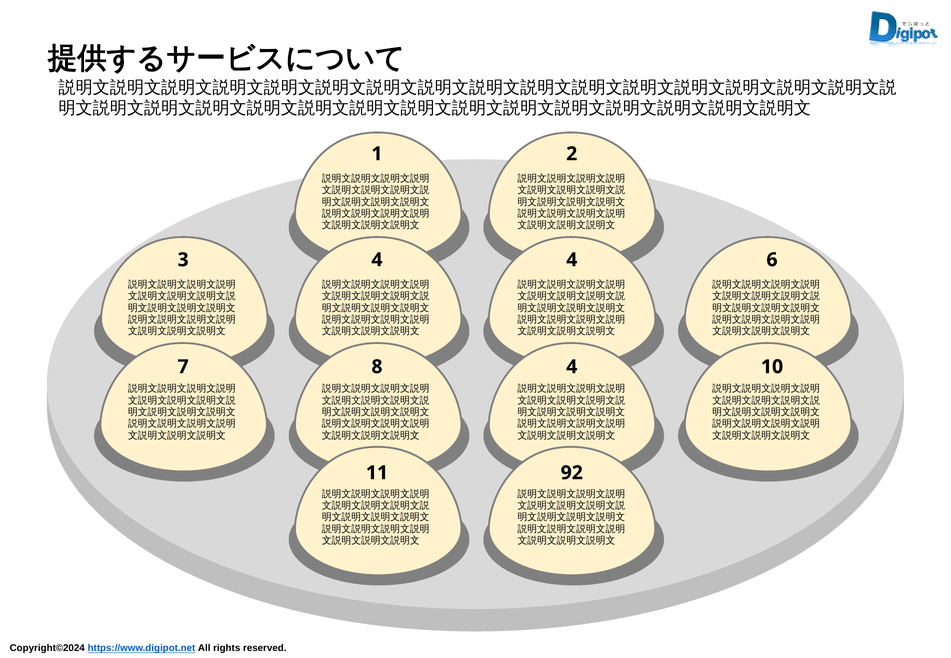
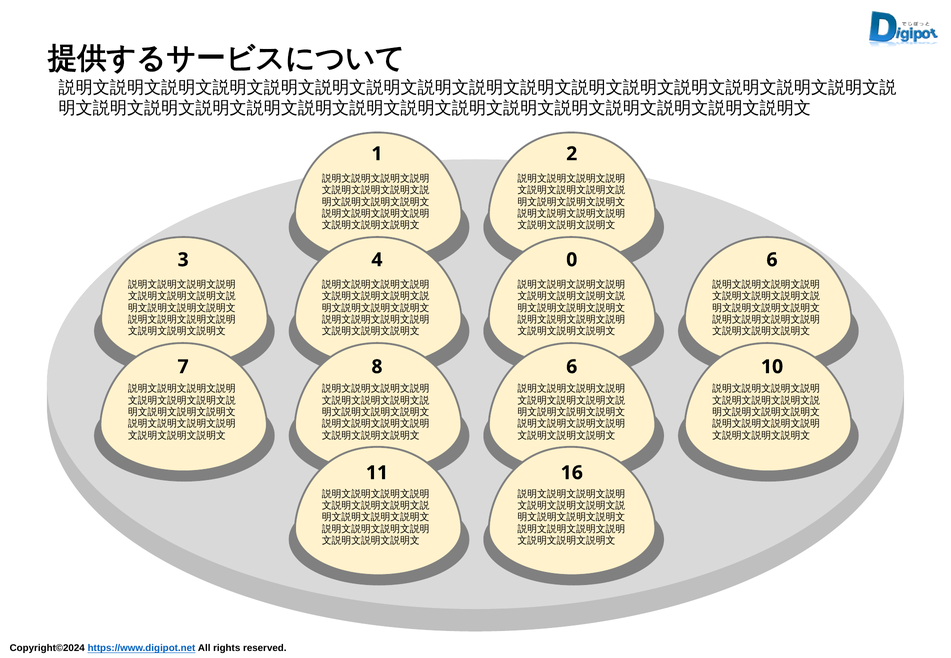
4 4: 4 -> 0
8 4: 4 -> 6
92: 92 -> 16
